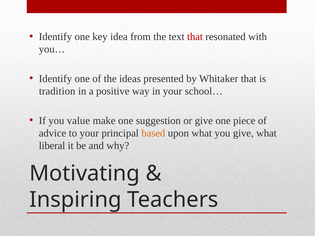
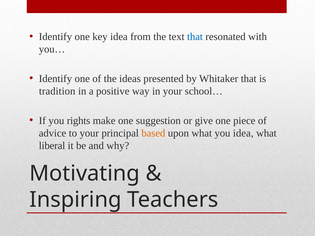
that at (195, 37) colour: red -> blue
value: value -> rights
you give: give -> idea
